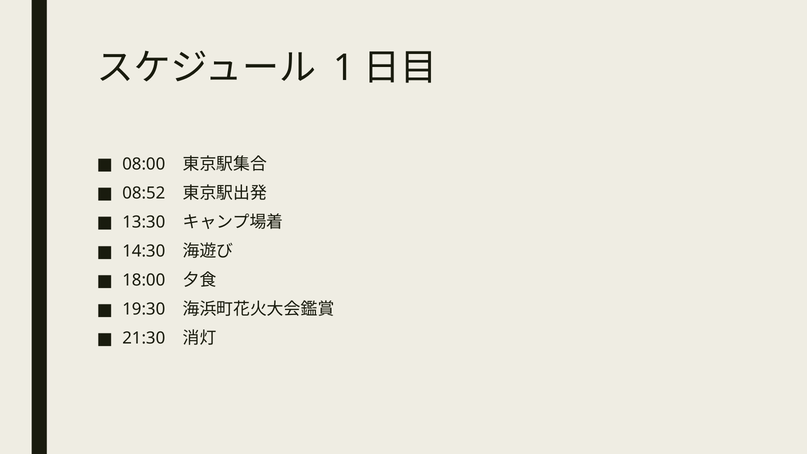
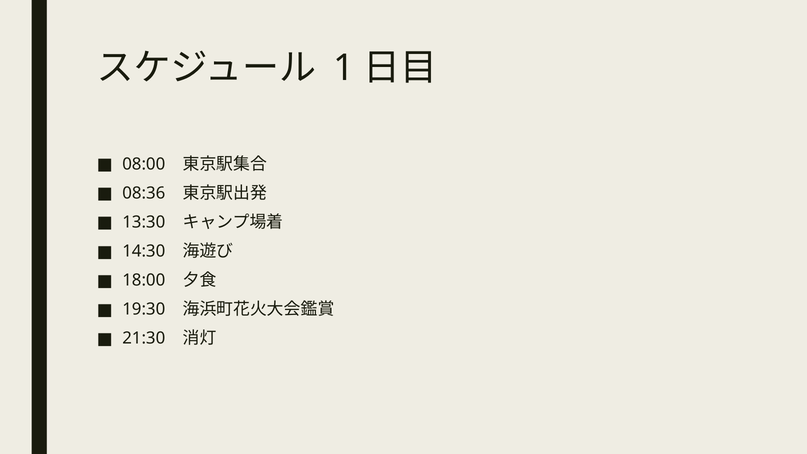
08:52: 08:52 -> 08:36
